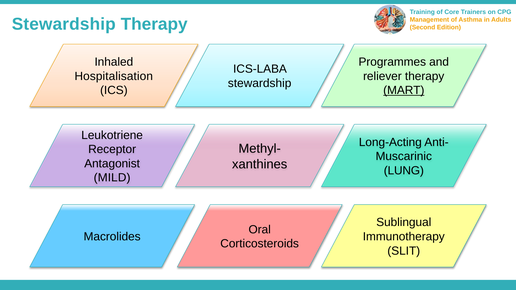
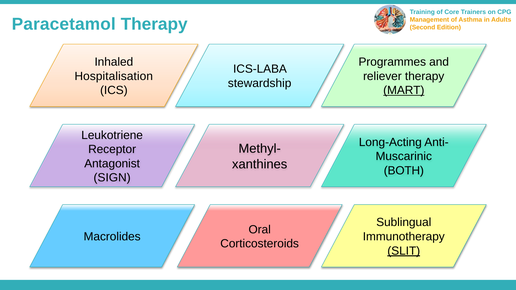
Stewardship at (64, 24): Stewardship -> Paracetamol
LUNG: LUNG -> BOTH
MILD: MILD -> SIGN
SLIT underline: none -> present
